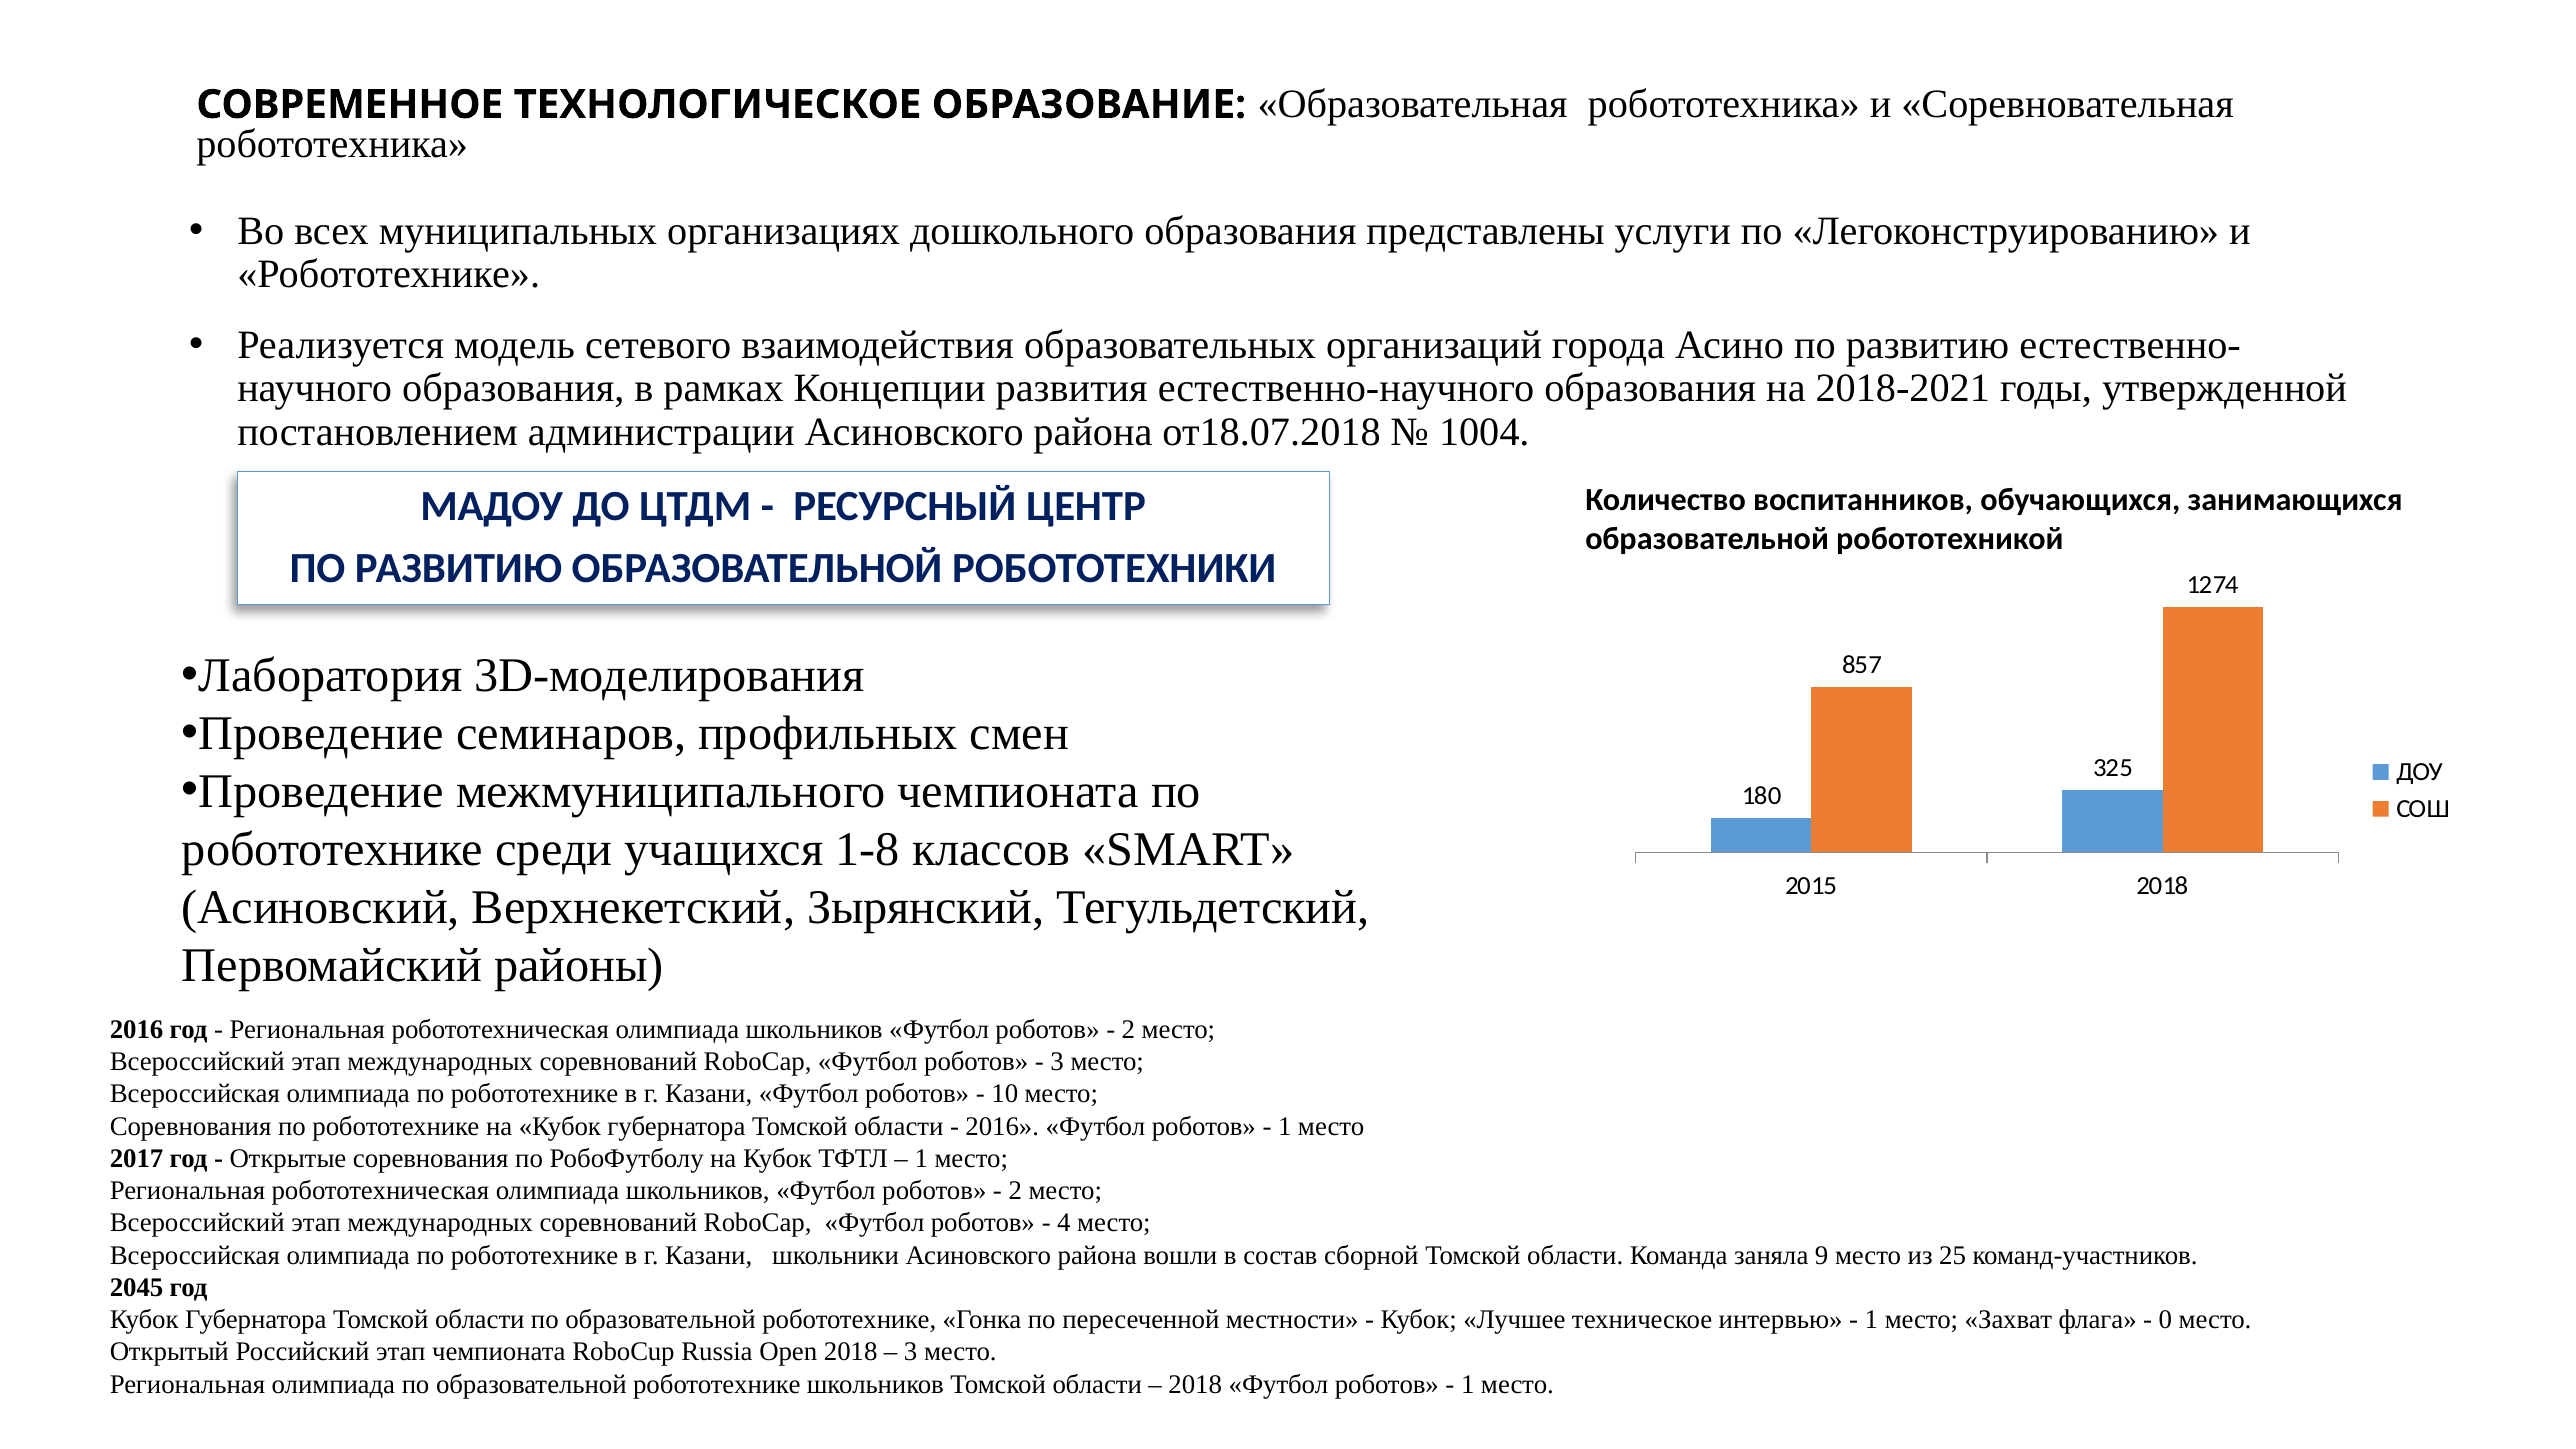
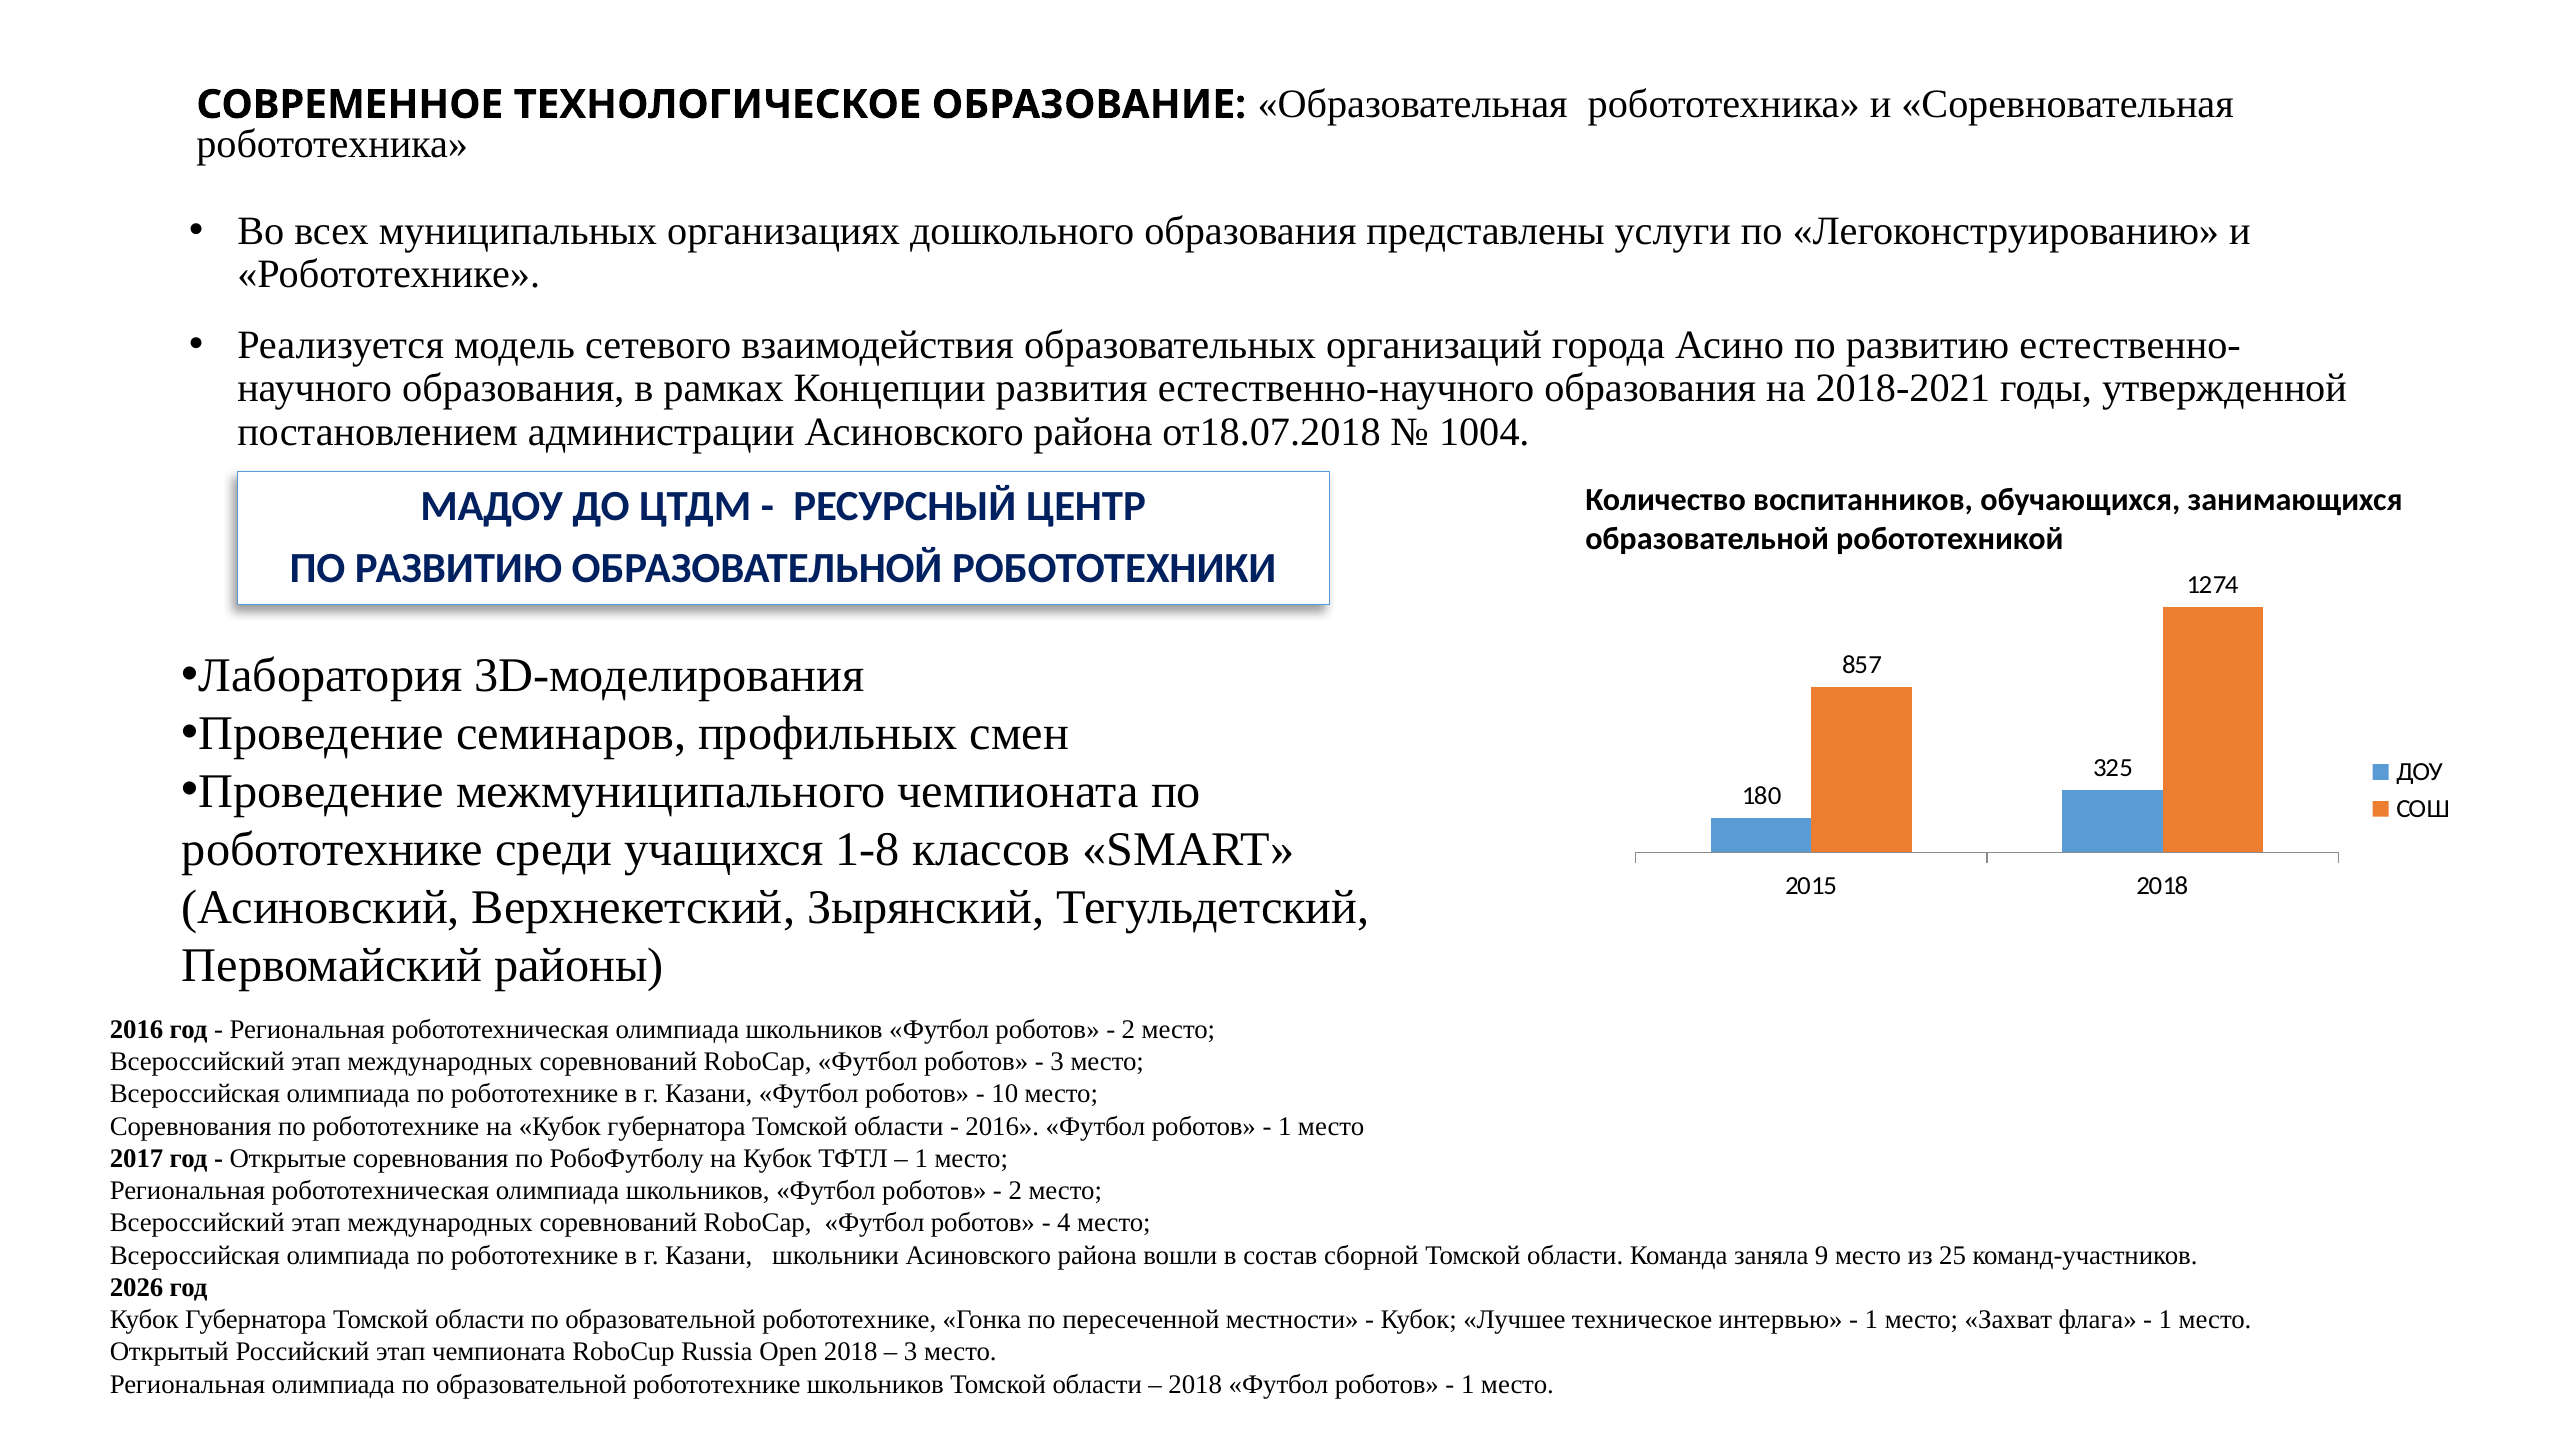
2045: 2045 -> 2026
0 at (2165, 1320): 0 -> 1
